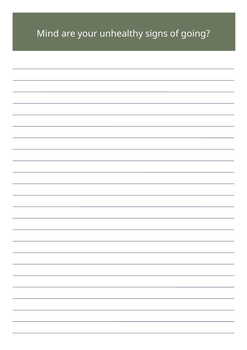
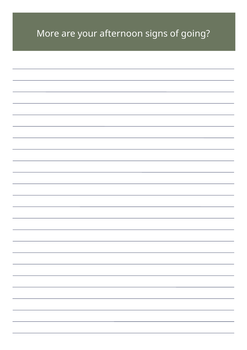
Mind: Mind -> More
unhealthy: unhealthy -> afternoon
